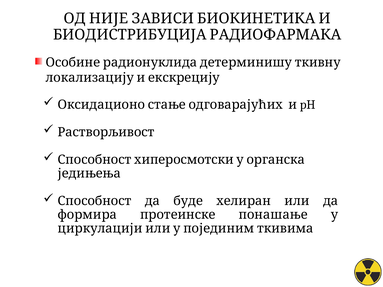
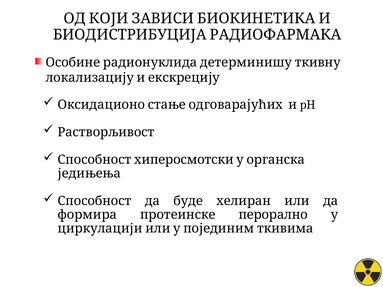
НИЈЕ: НИЈЕ -> КОЈИ
понашање: понашање -> перорално
